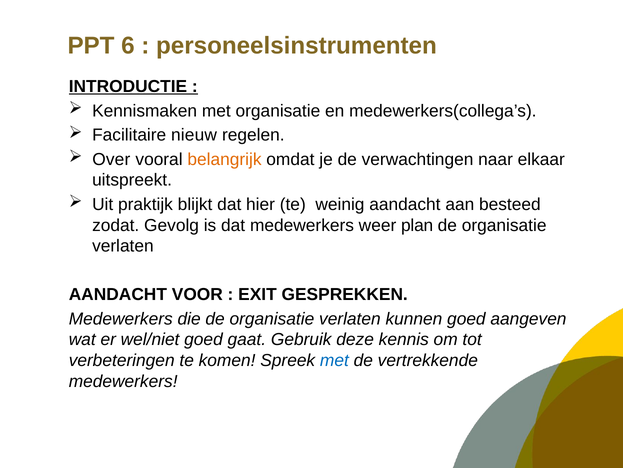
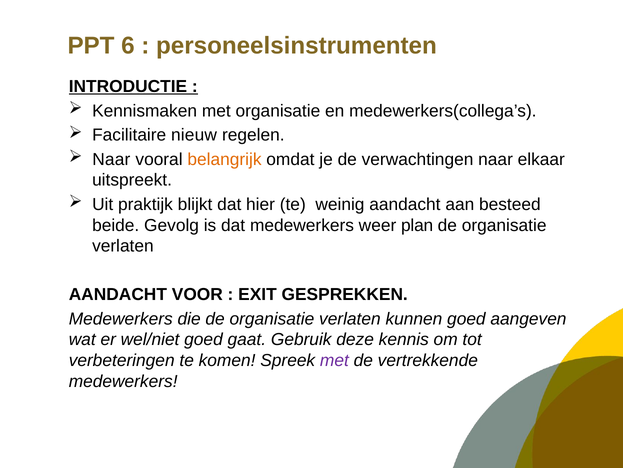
Over at (111, 159): Over -> Naar
zodat: zodat -> beide
met at (334, 360) colour: blue -> purple
